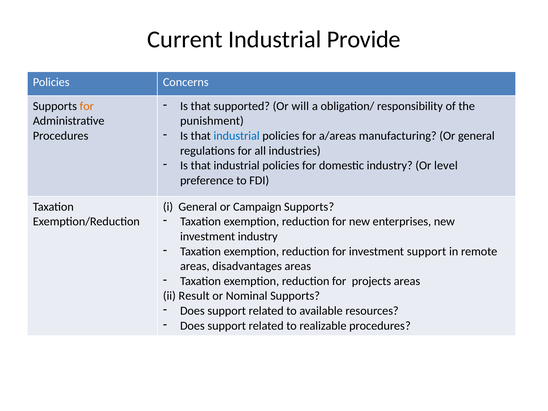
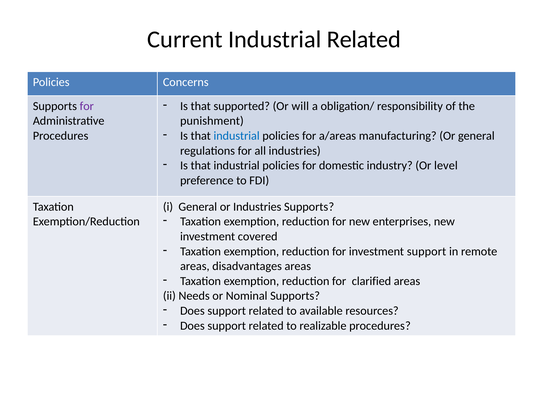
Industrial Provide: Provide -> Related
for at (87, 106) colour: orange -> purple
or Campaign: Campaign -> Industries
investment industry: industry -> covered
projects: projects -> clarified
Result: Result -> Needs
